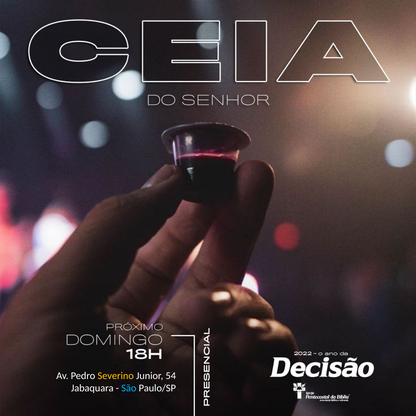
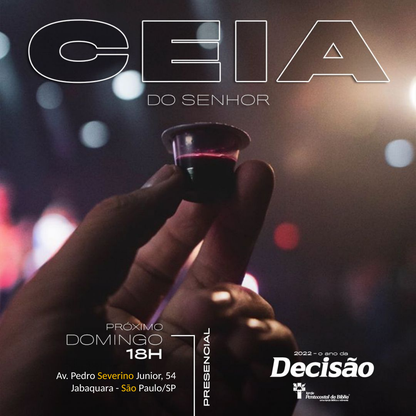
São colour: light blue -> yellow
